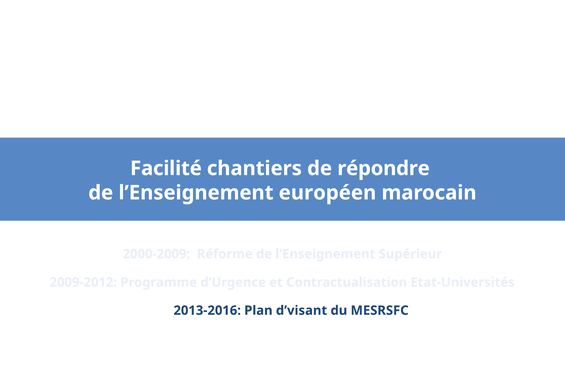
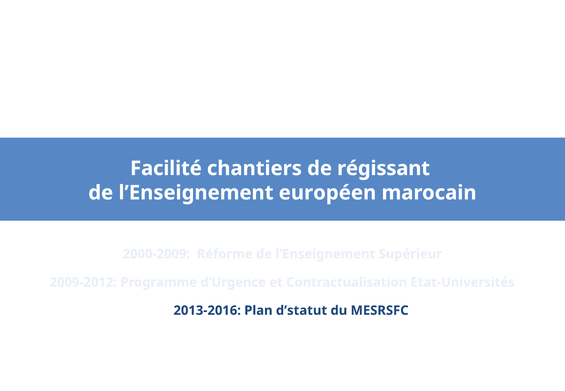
répondre: répondre -> régissant
d’visant: d’visant -> d’statut
